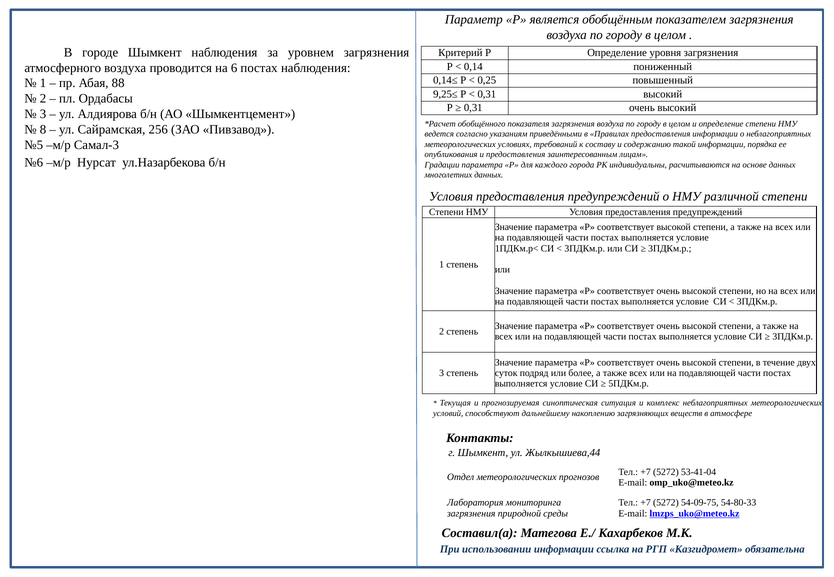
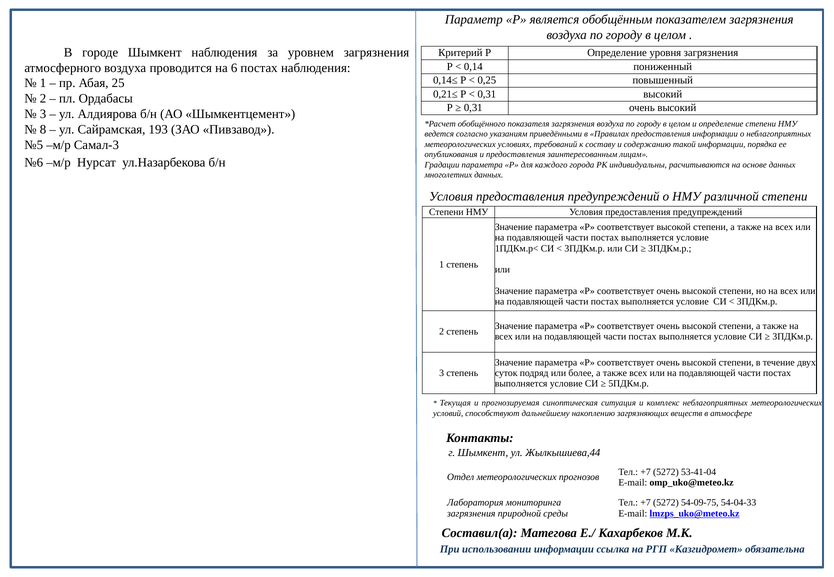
88: 88 -> 25
9,25≤: 9,25≤ -> 0,21≤
256: 256 -> 193
54-80-33: 54-80-33 -> 54-04-33
